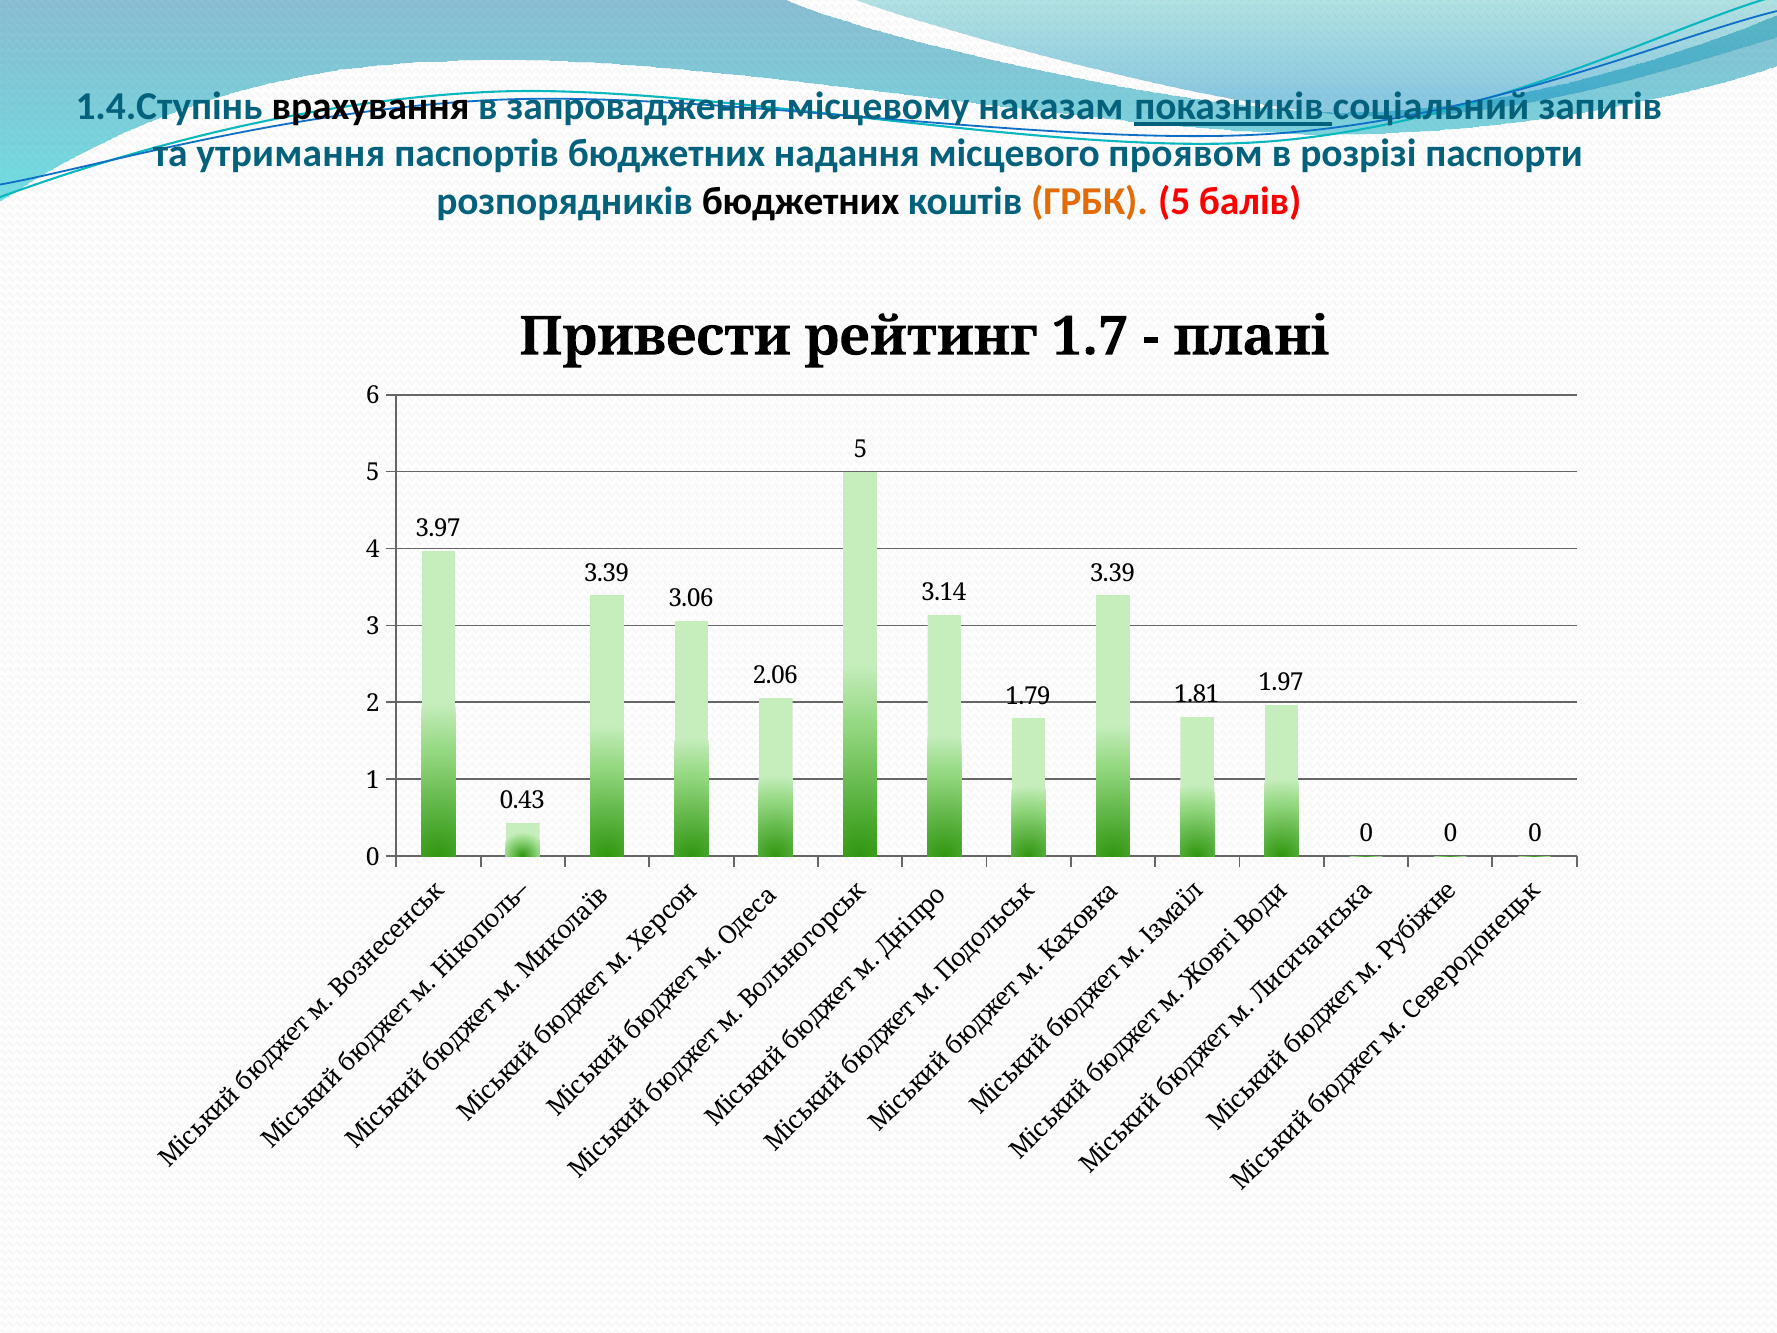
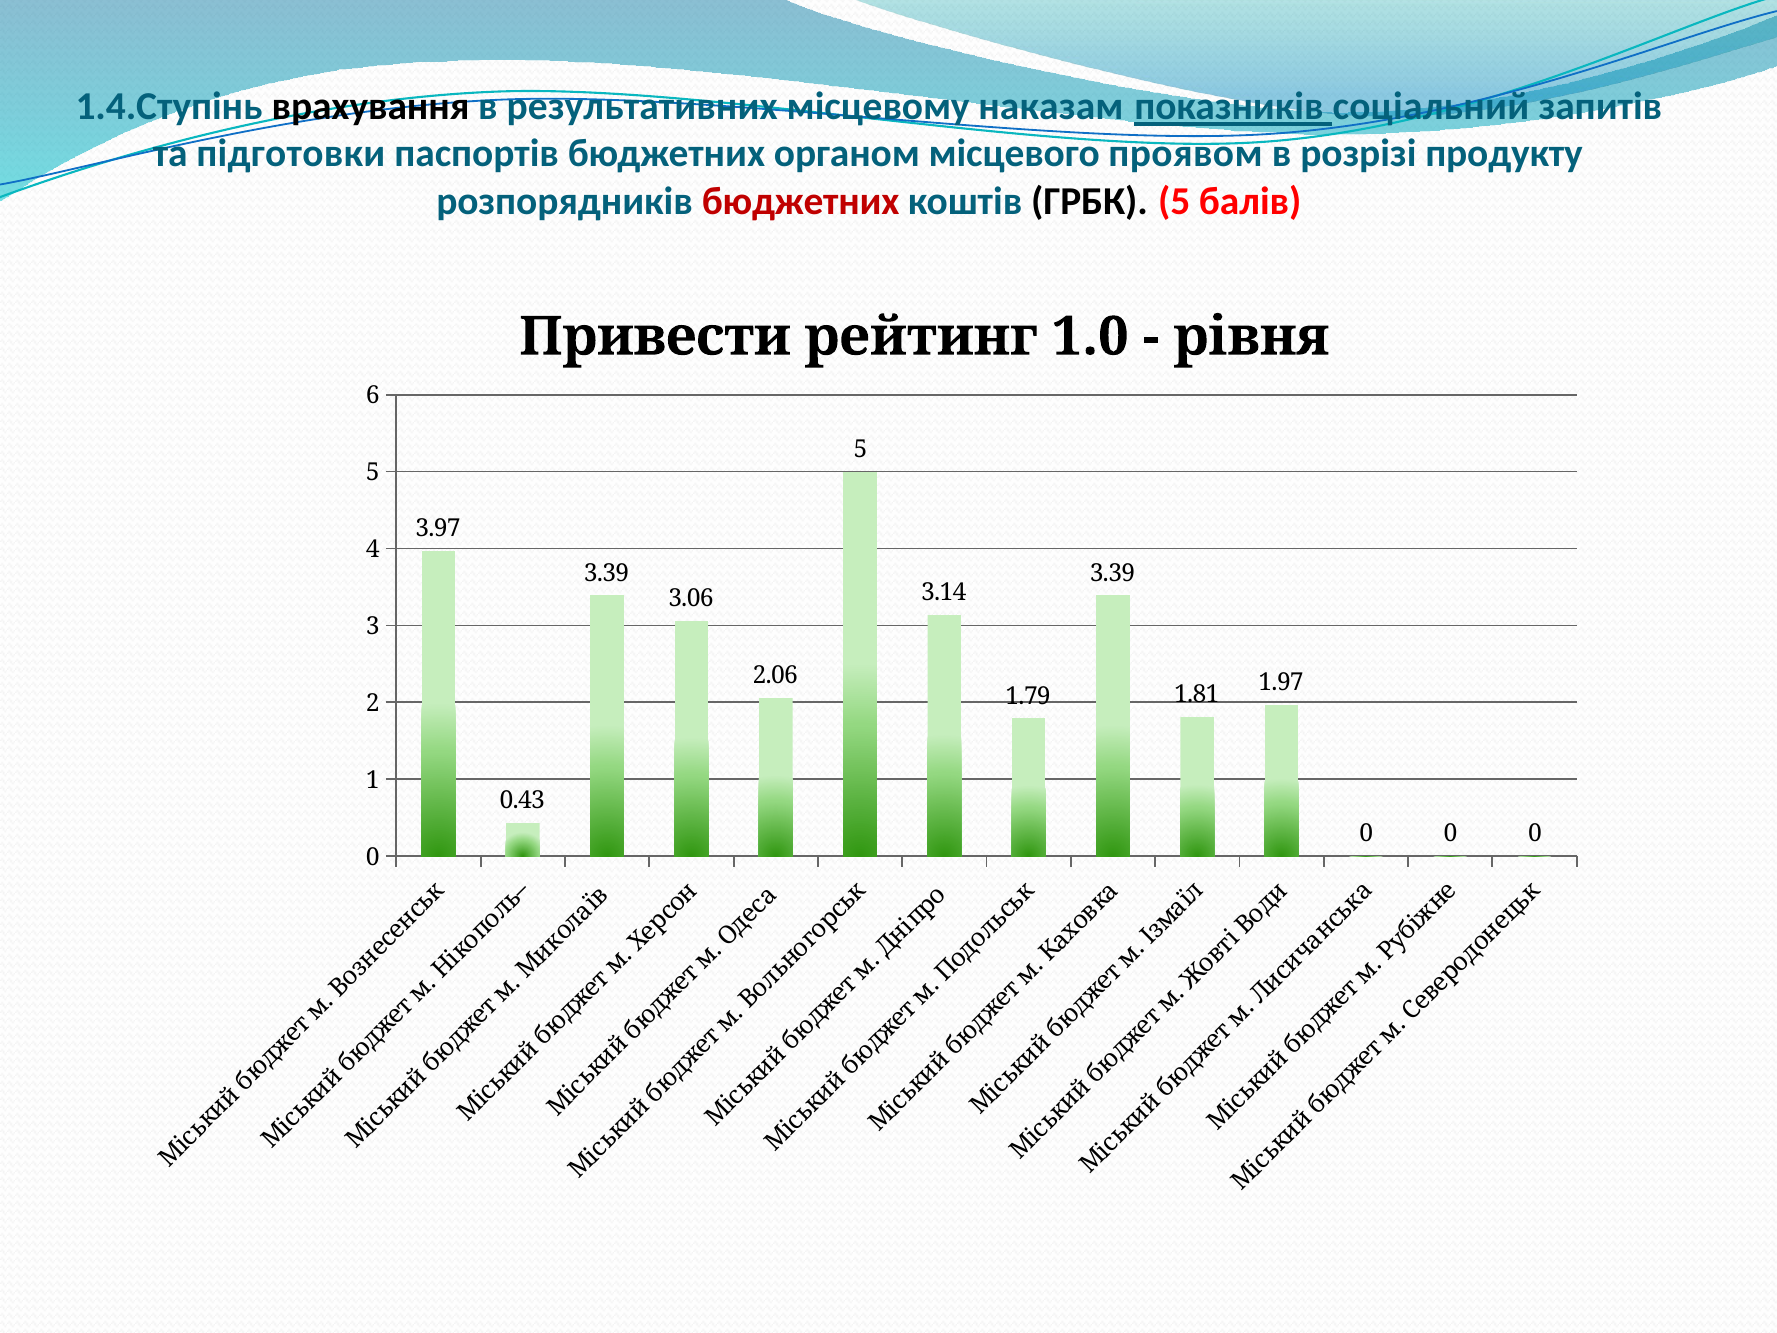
запровадження: запровадження -> результативних
утримання: утримання -> підготовки
надання: надання -> органом
паспорти: паспорти -> продукту
бюджетних at (801, 201) colour: black -> red
ГРБК colour: orange -> black
1.7: 1.7 -> 1.0
плані: плані -> рівня
